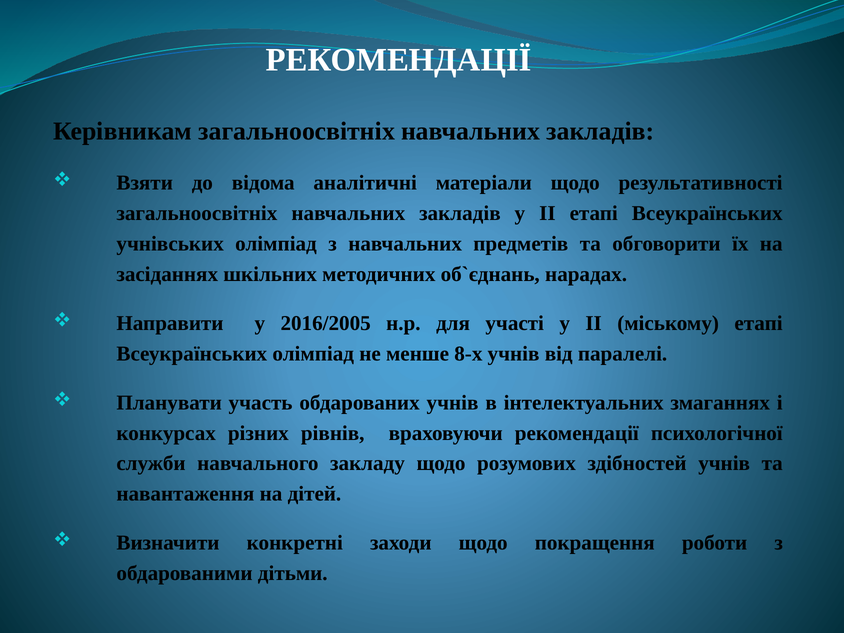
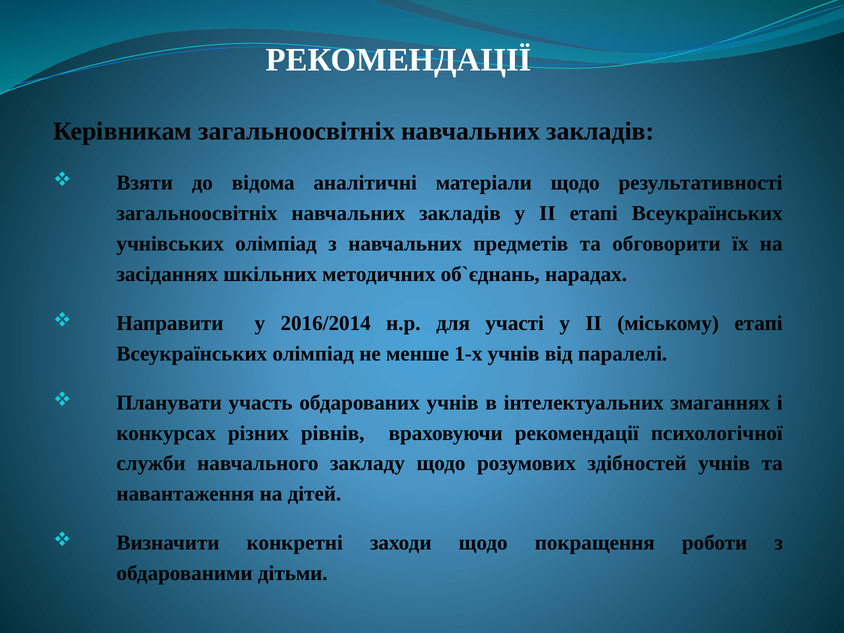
2016/2005: 2016/2005 -> 2016/2014
8-х: 8-х -> 1-х
